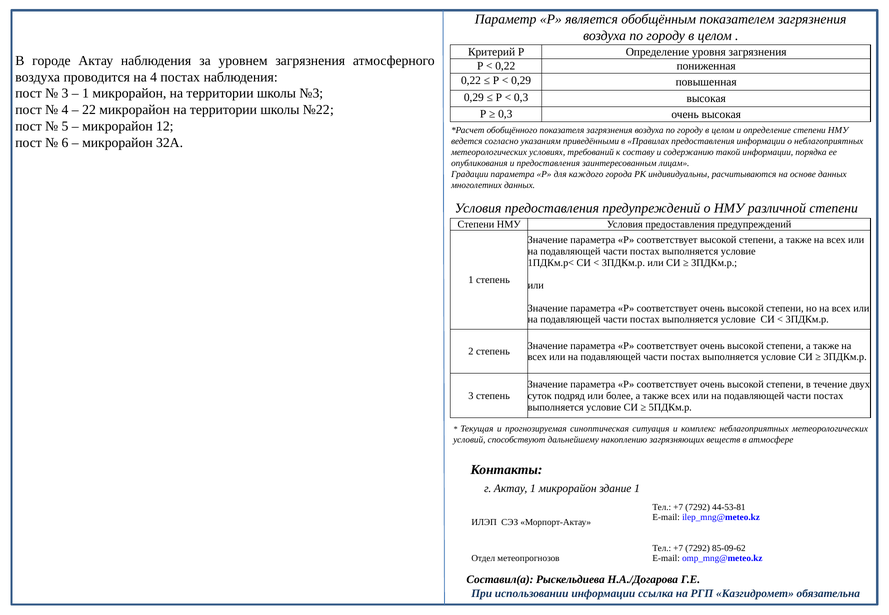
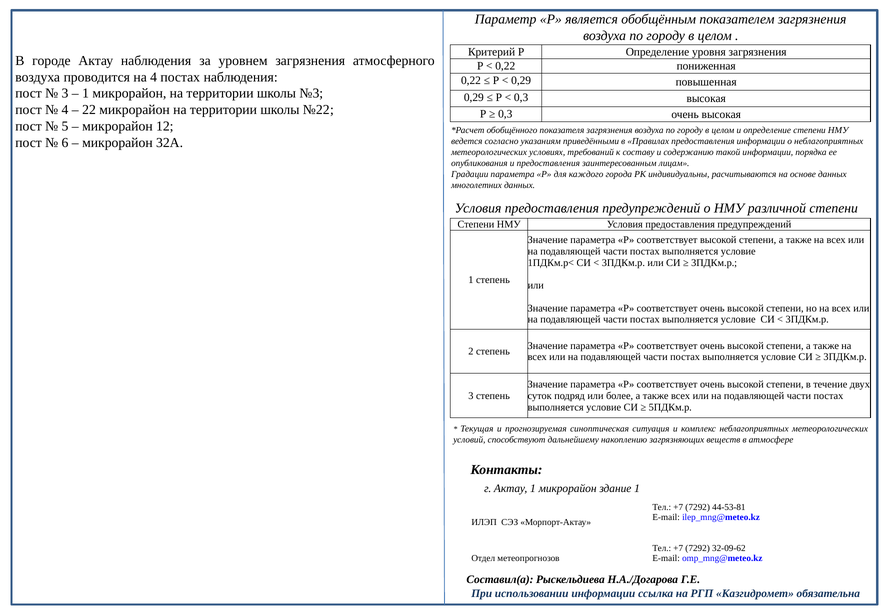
85-09-62: 85-09-62 -> 32-09-62
